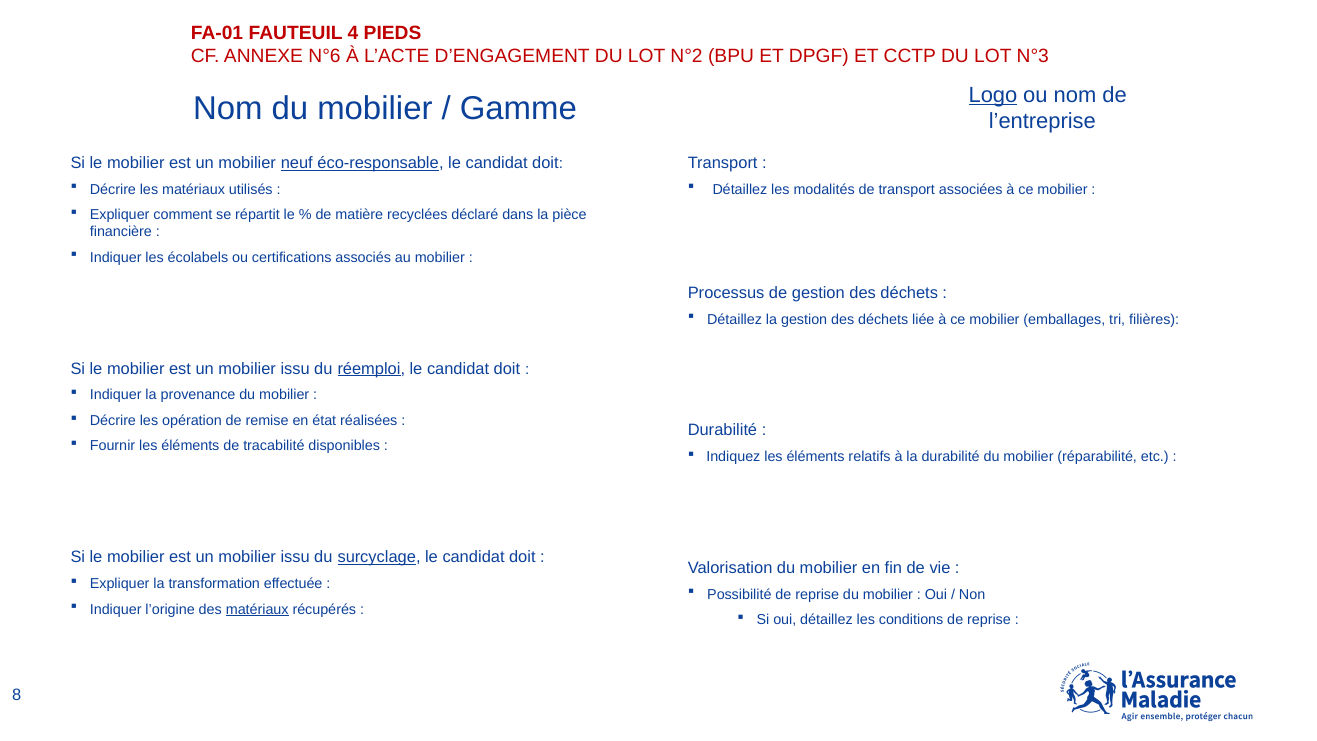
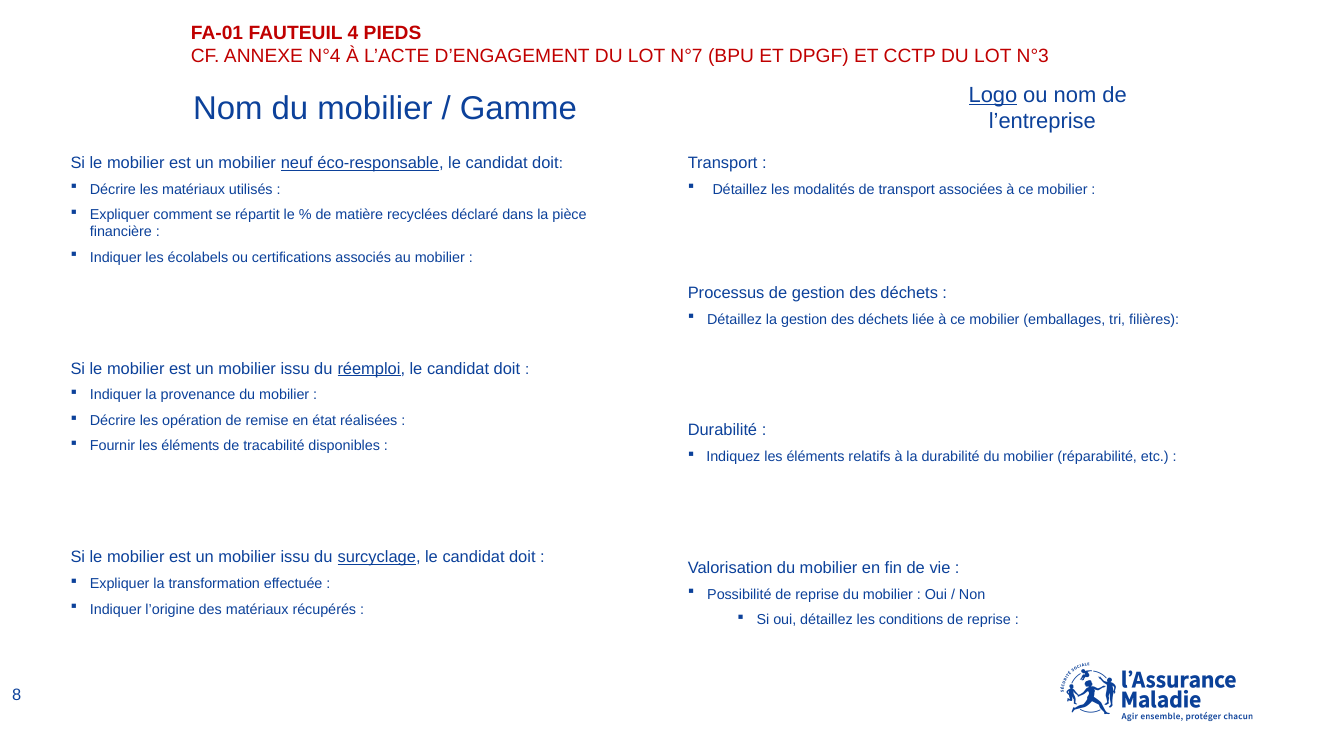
N°6: N°6 -> N°4
N°2: N°2 -> N°7
matériaux at (257, 609) underline: present -> none
